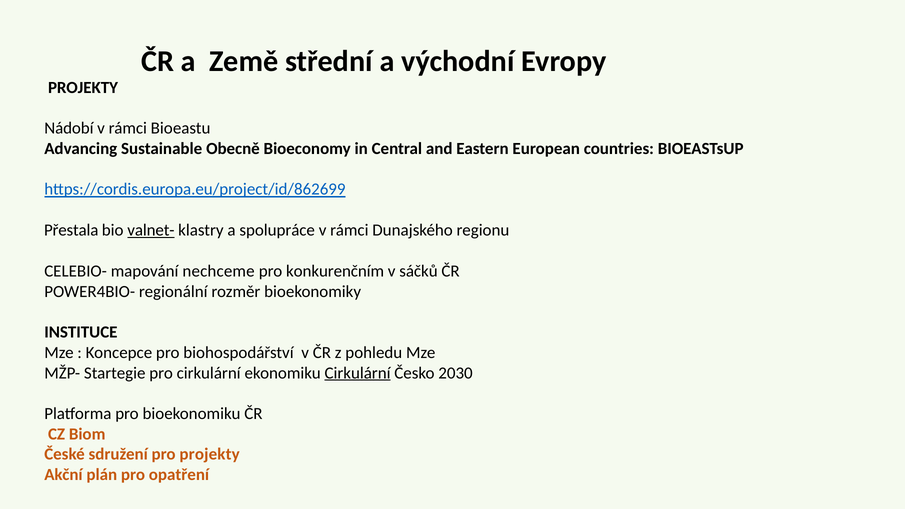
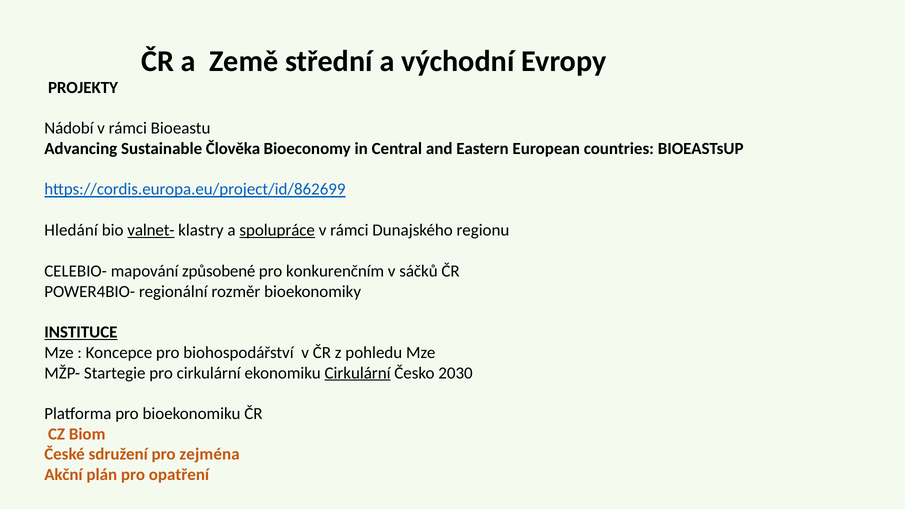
Obecně: Obecně -> Člověka
Přestala: Přestala -> Hledání
spolupráce underline: none -> present
nechceme: nechceme -> způsobené
INSTITUCE underline: none -> present
pro projekty: projekty -> zejména
